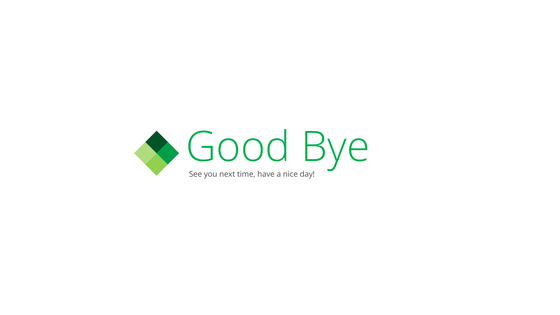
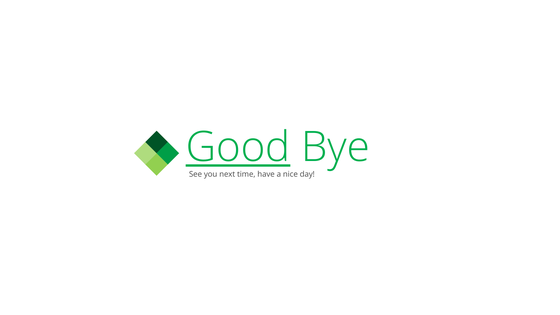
Good underline: none -> present
